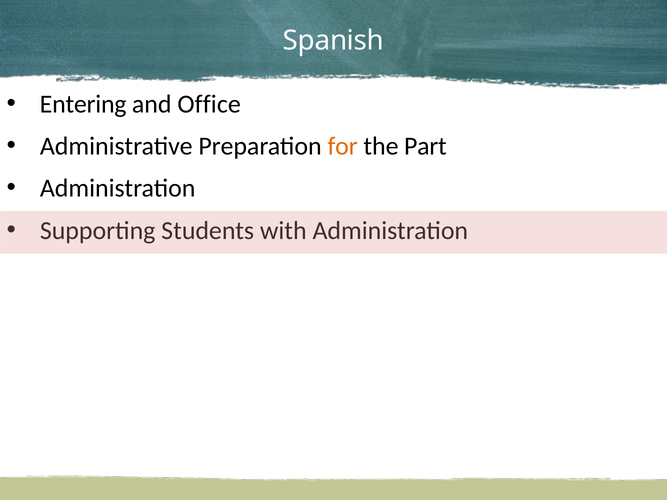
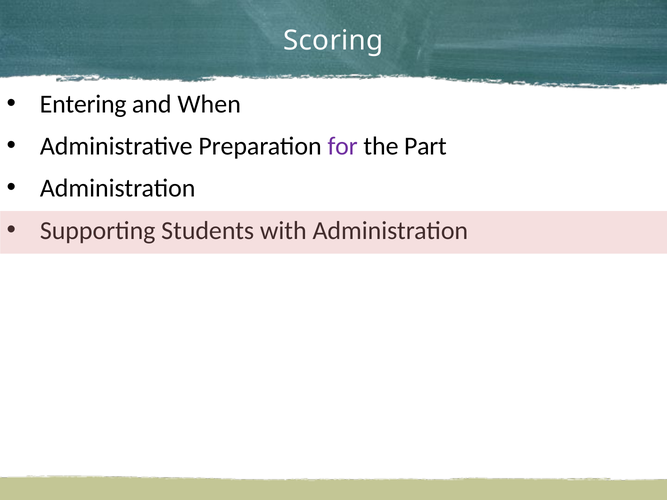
Spanish: Spanish -> Scoring
Office: Office -> When
for colour: orange -> purple
